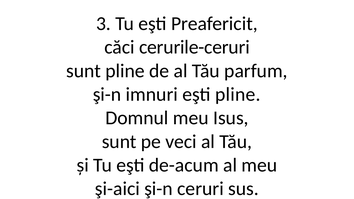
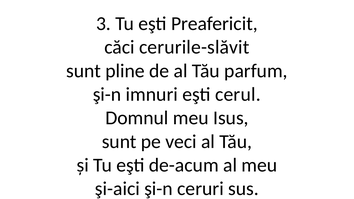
cerurile-ceruri: cerurile-ceruri -> cerurile-slăvit
eşti pline: pline -> cerul
